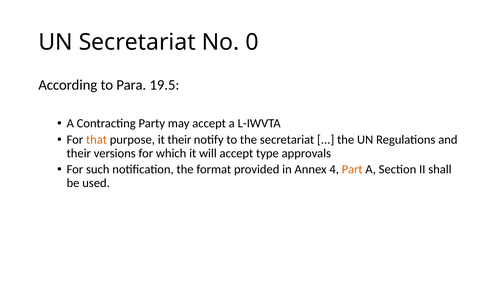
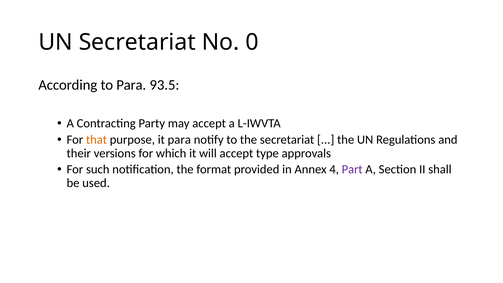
19.5: 19.5 -> 93.5
it their: their -> para
Part colour: orange -> purple
